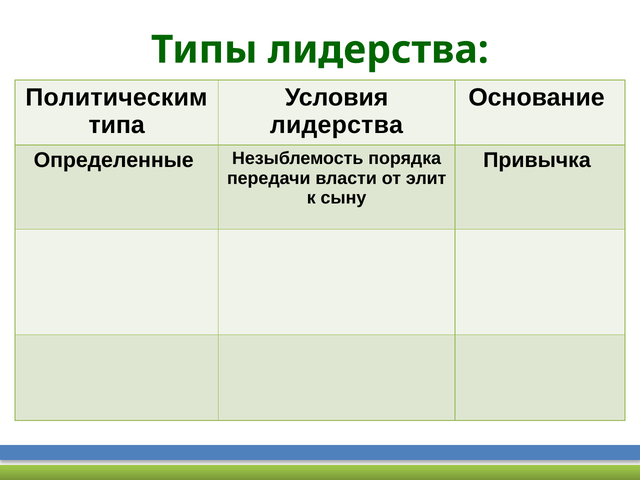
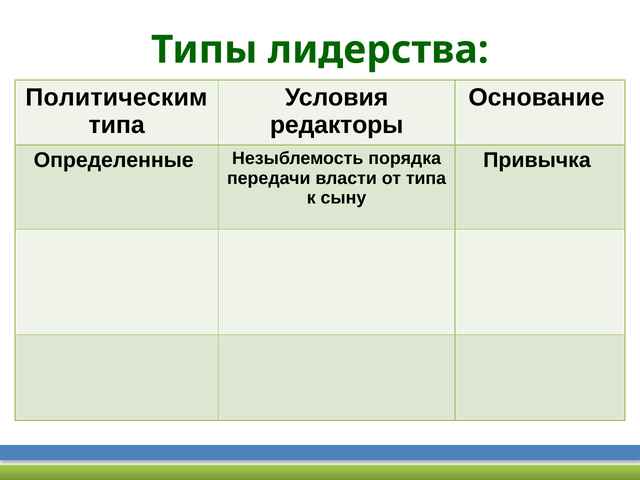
лидерства at (337, 125): лидерства -> редакторы
от элит: элит -> типа
